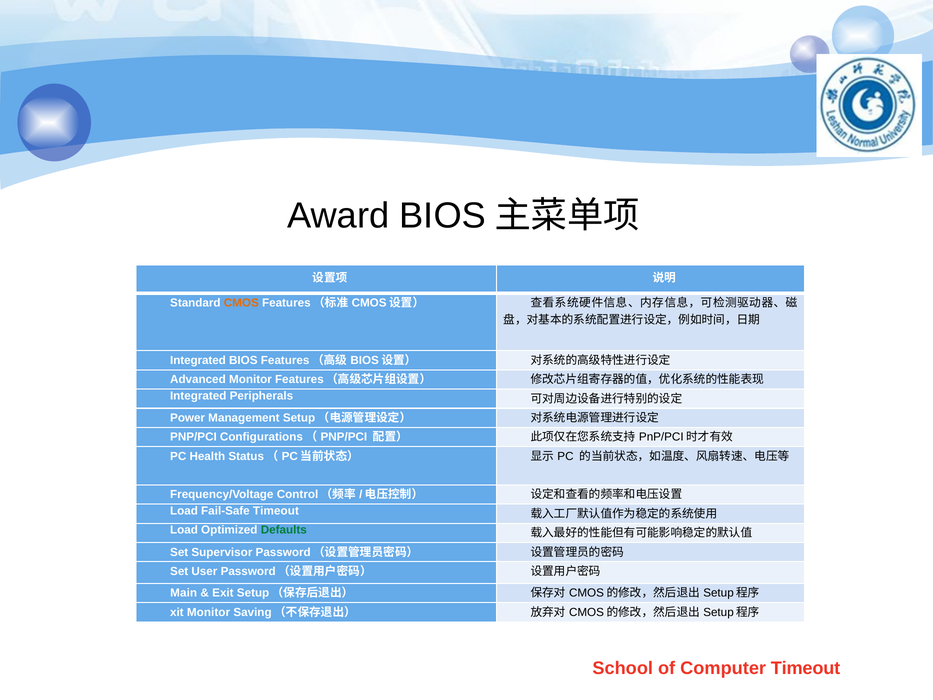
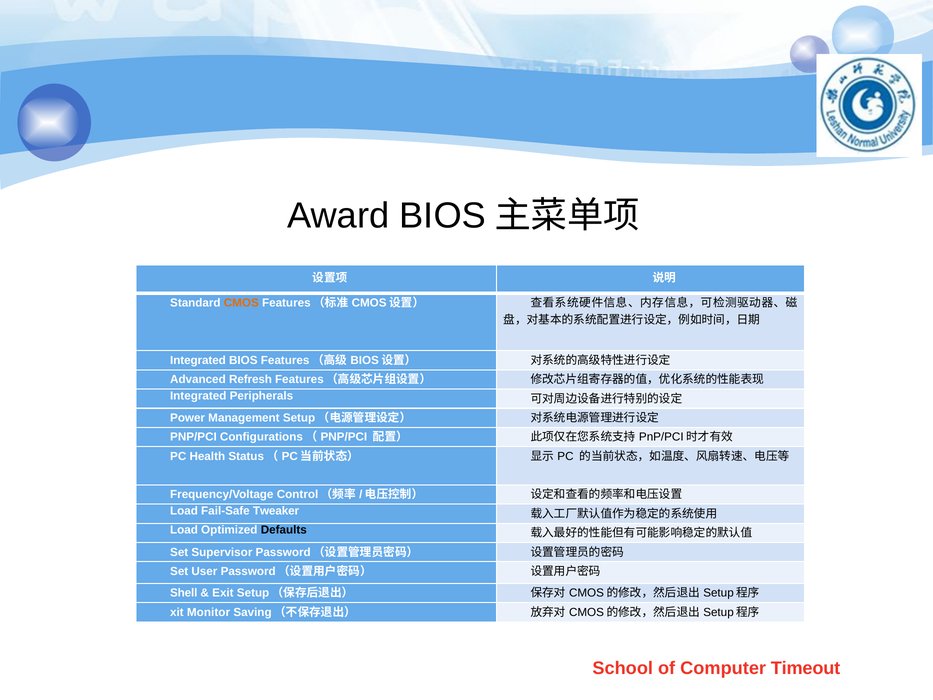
Advanced Monitor: Monitor -> Refresh
Fail-Safe Timeout: Timeout -> Tweaker
Defaults colour: green -> black
Main: Main -> Shell
